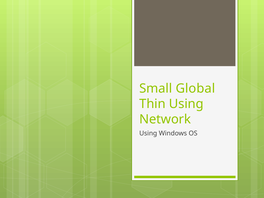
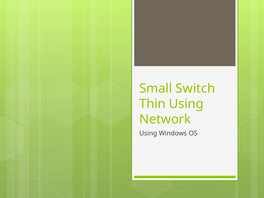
Global: Global -> Switch
